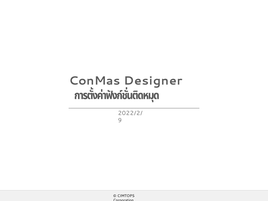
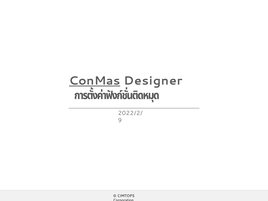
ConMas underline: none -> present
